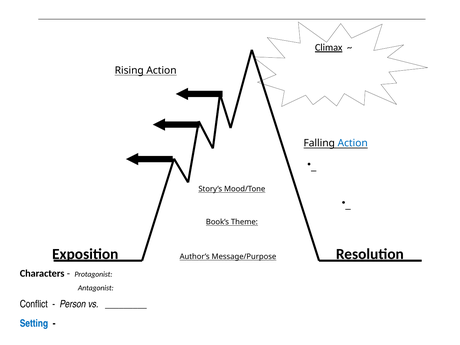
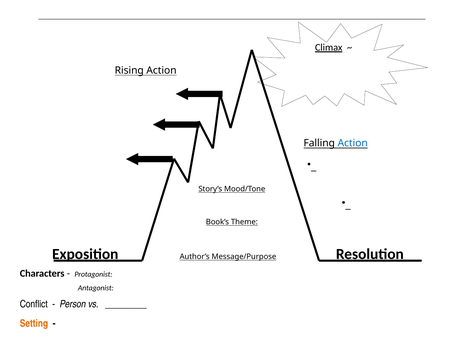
Setting colour: blue -> orange
